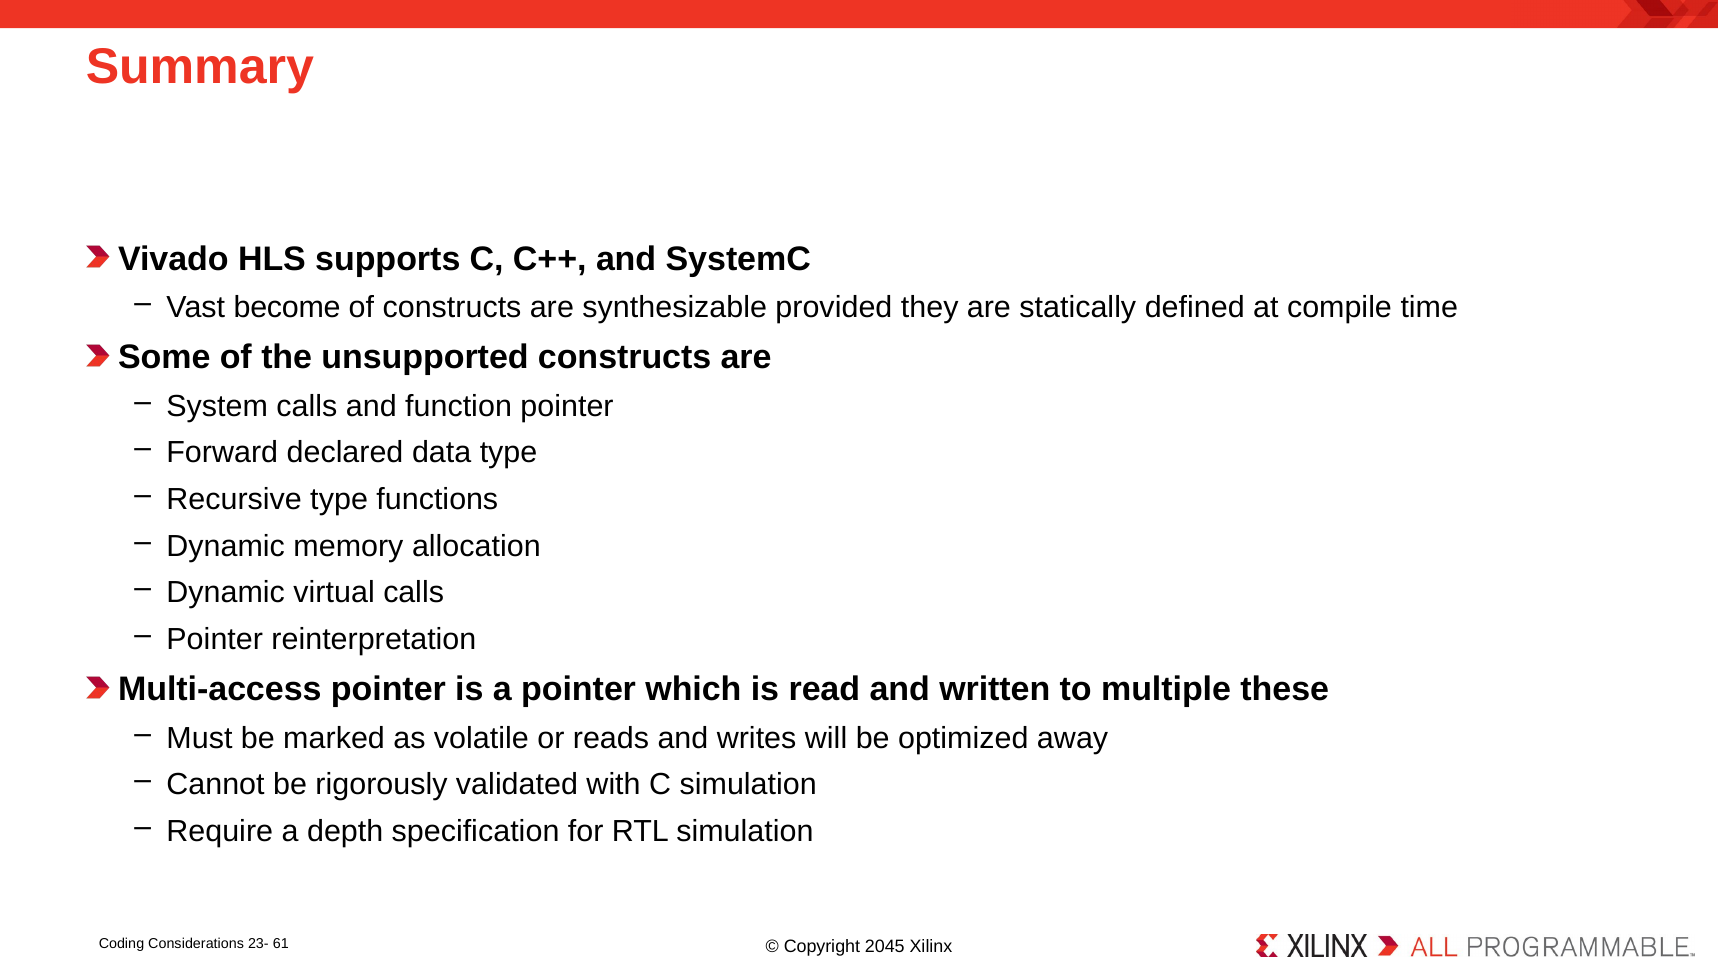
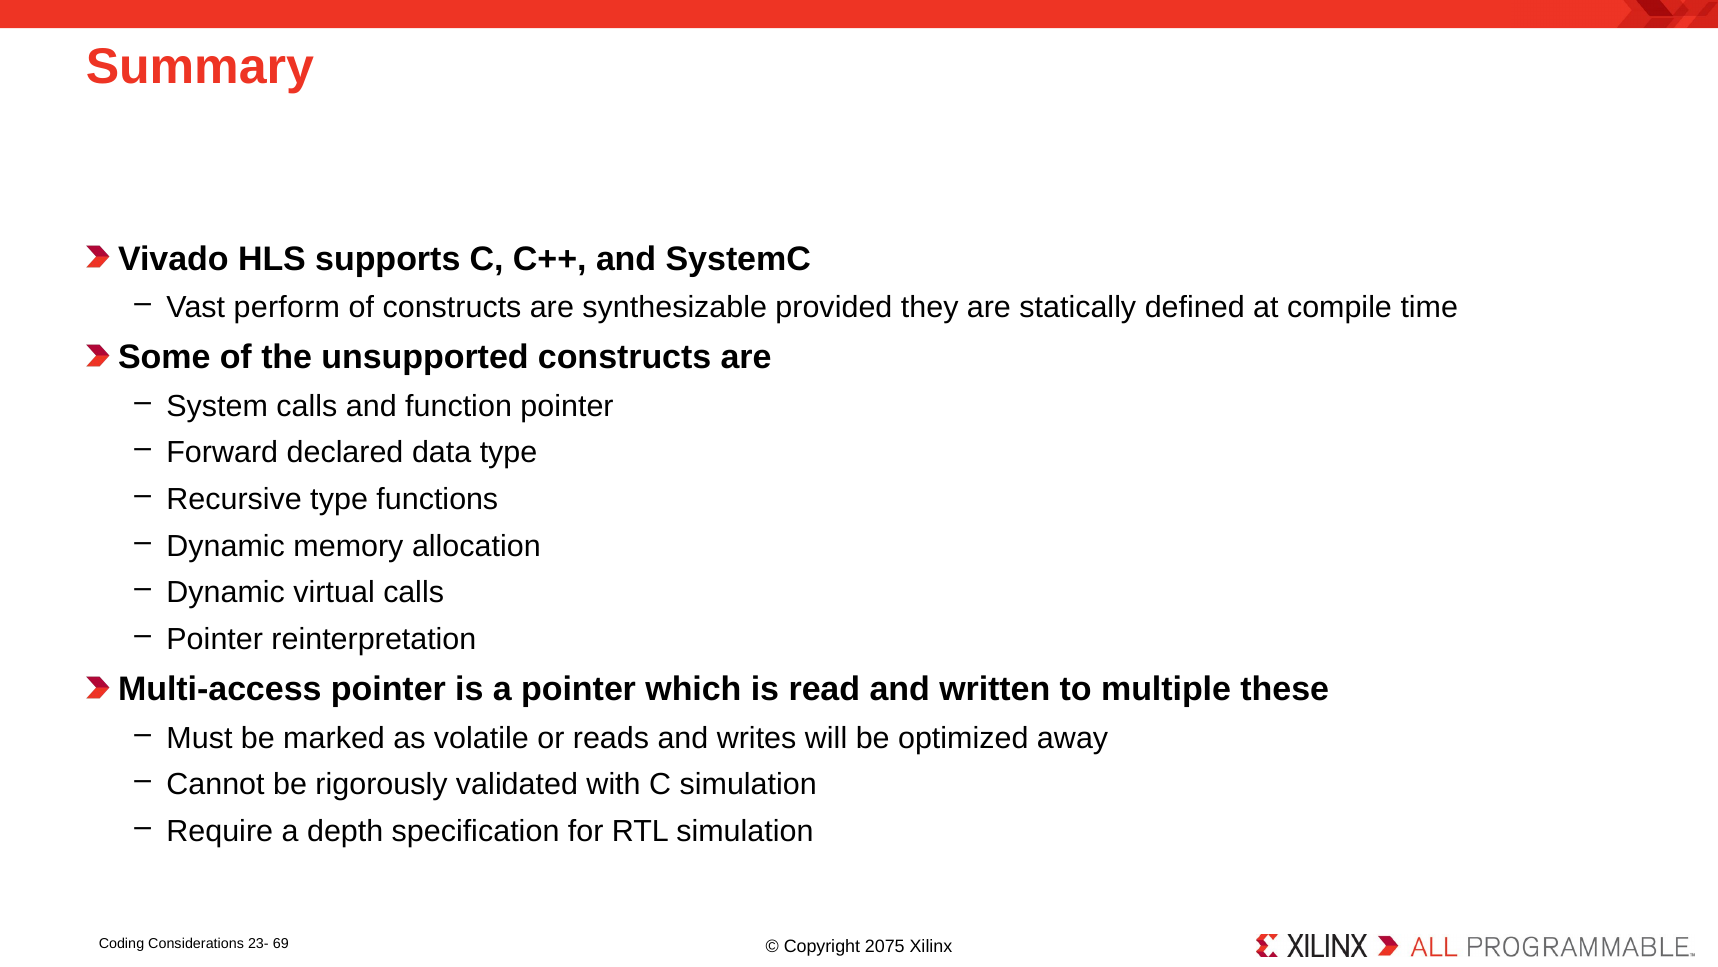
become: become -> perform
61: 61 -> 69
2045: 2045 -> 2075
